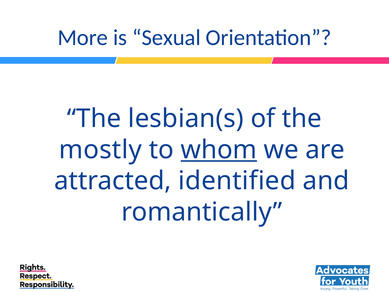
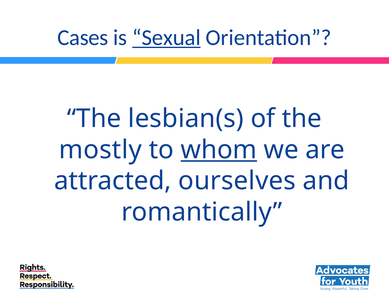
More: More -> Cases
Sexual underline: none -> present
identified: identified -> ourselves
